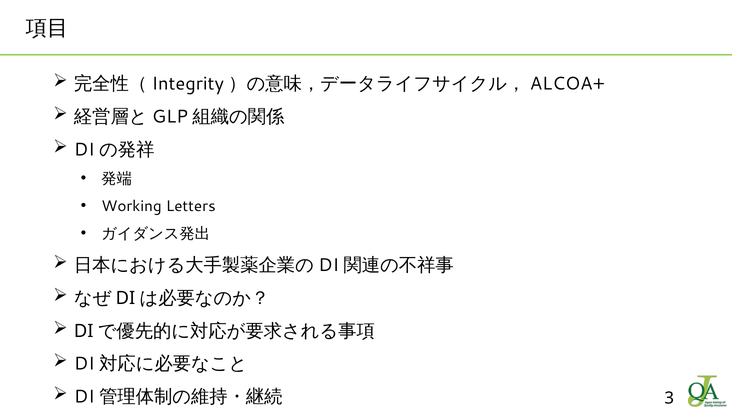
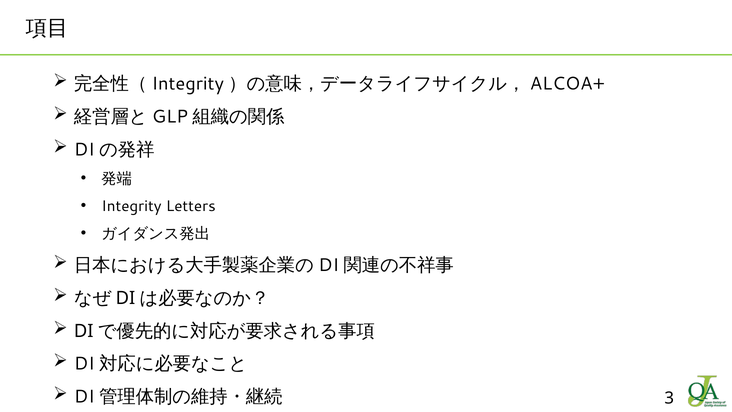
Working: Working -> Integrity
